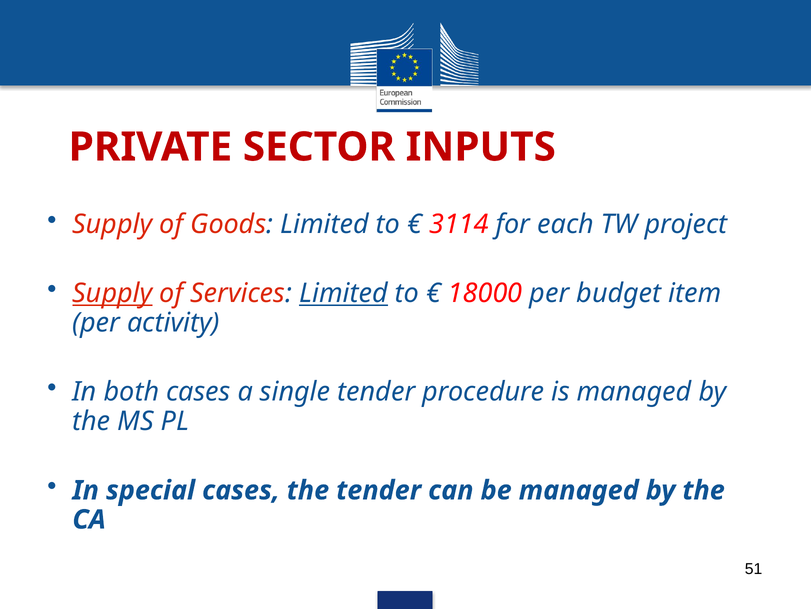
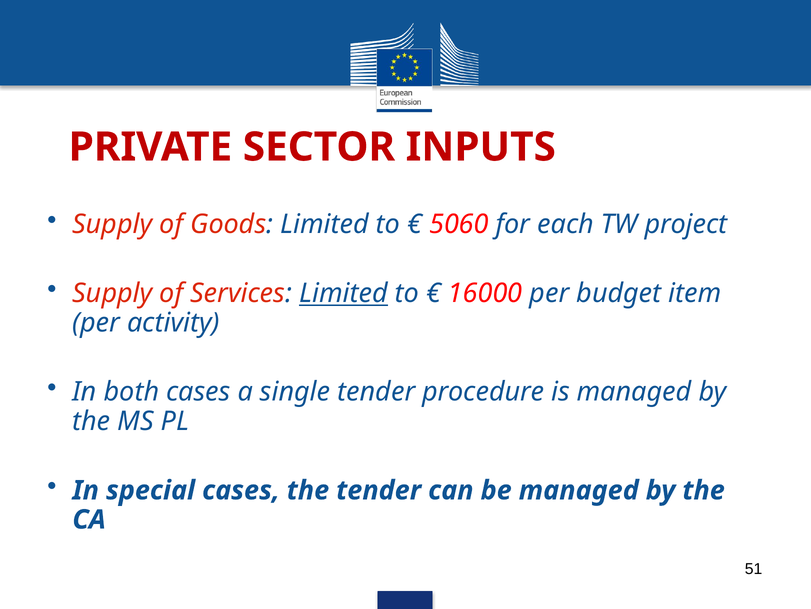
3114: 3114 -> 5060
Supply at (112, 293) underline: present -> none
18000: 18000 -> 16000
